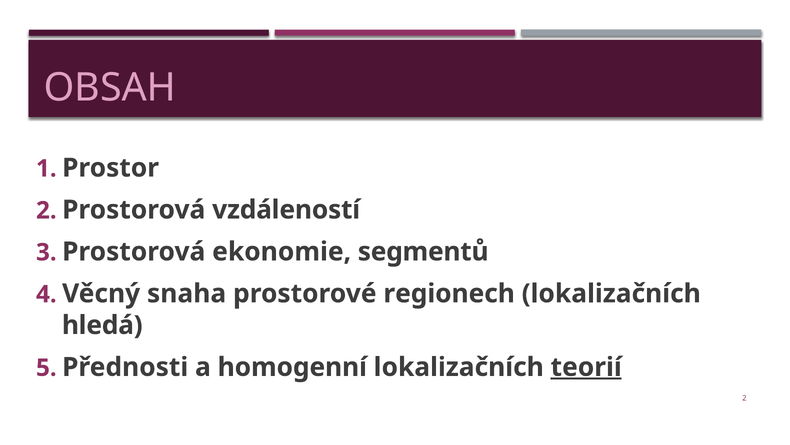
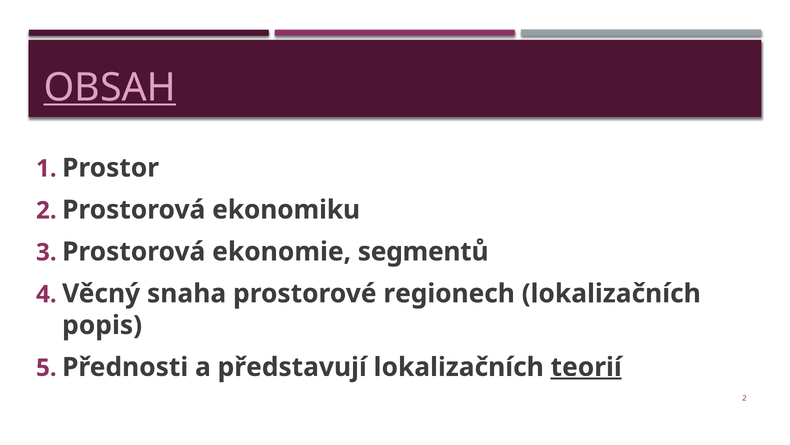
OBSAH underline: none -> present
vzdáleností: vzdáleností -> ekonomiku
hledá: hledá -> popis
homogenní: homogenní -> představují
